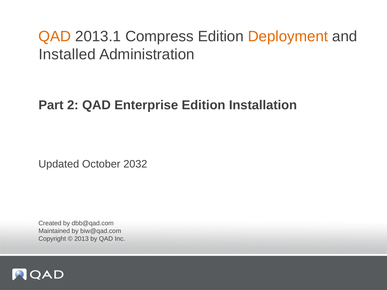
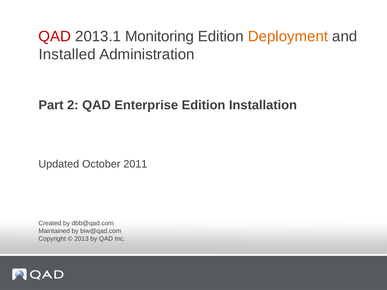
QAD at (55, 36) colour: orange -> red
Compress: Compress -> Monitoring
2032: 2032 -> 2011
